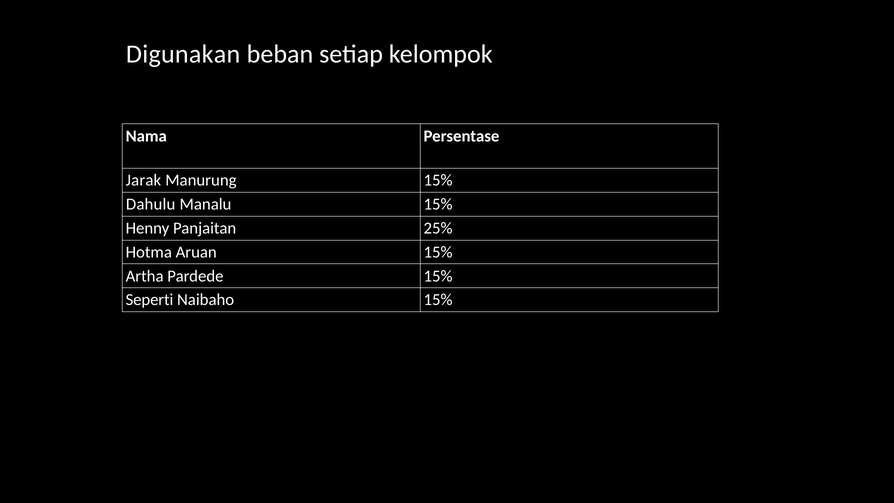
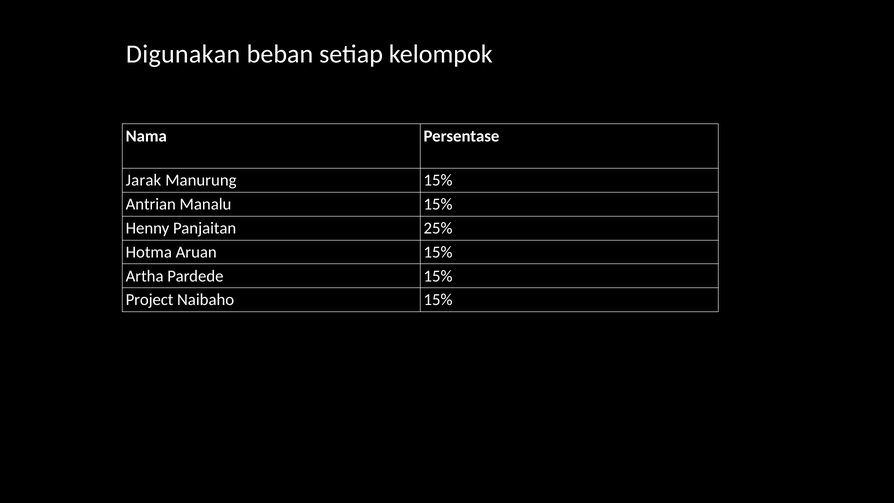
Dahulu: Dahulu -> Antrian
Seperti: Seperti -> Project
